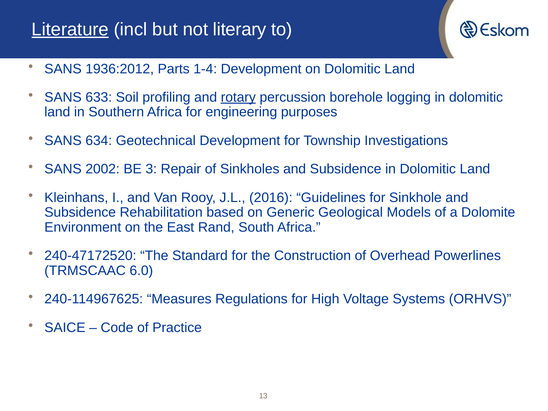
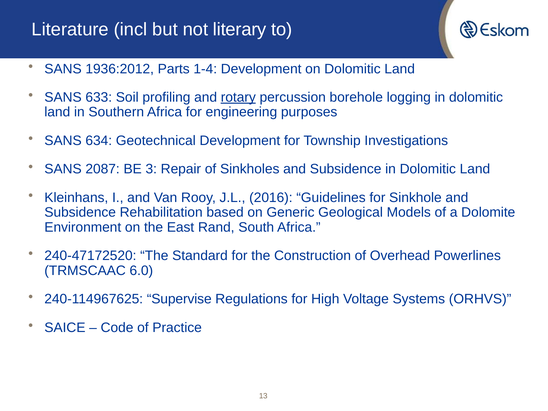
Literature underline: present -> none
2002: 2002 -> 2087
Measures: Measures -> Supervise
